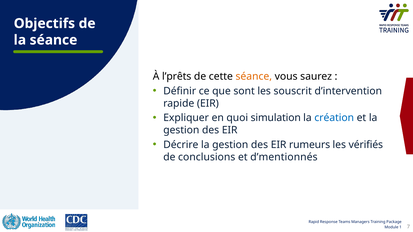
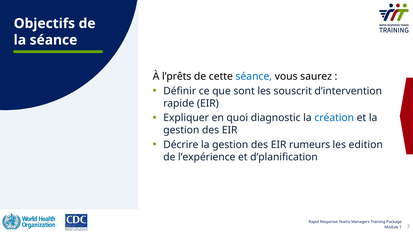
séance at (254, 77) colour: orange -> blue
simulation: simulation -> diagnostic
vérifiés: vérifiés -> edition
conclusions: conclusions -> lʼexpérience
d’mentionnés: d’mentionnés -> d’planification
